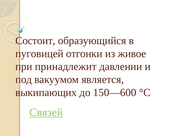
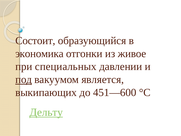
пуговицей: пуговицей -> экономика
принадлежит: принадлежит -> специальных
под underline: none -> present
150—600: 150—600 -> 451—600
Связей: Связей -> Дельту
